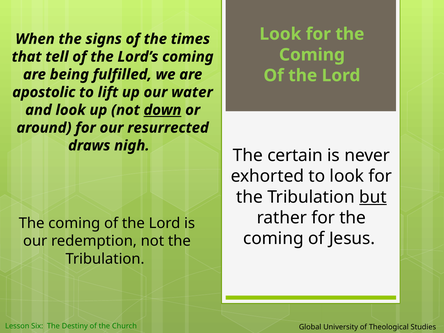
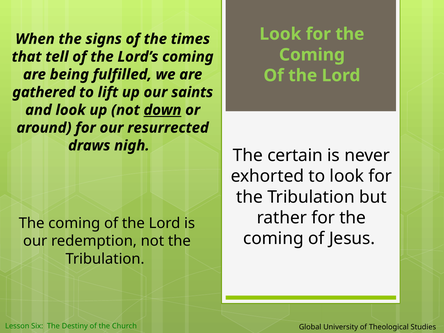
apostolic: apostolic -> gathered
water: water -> saints
but underline: present -> none
